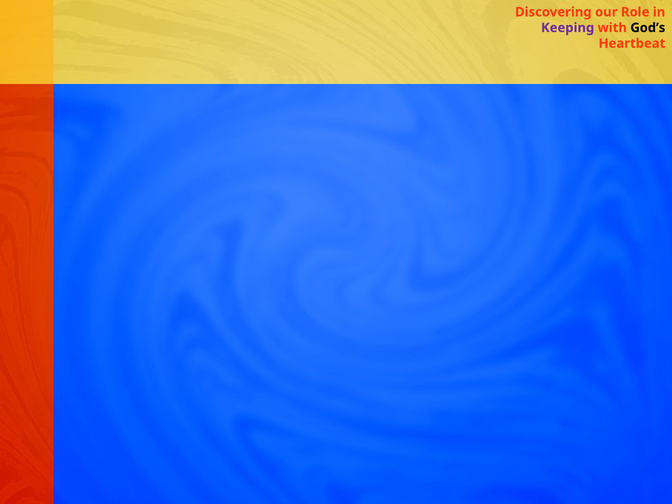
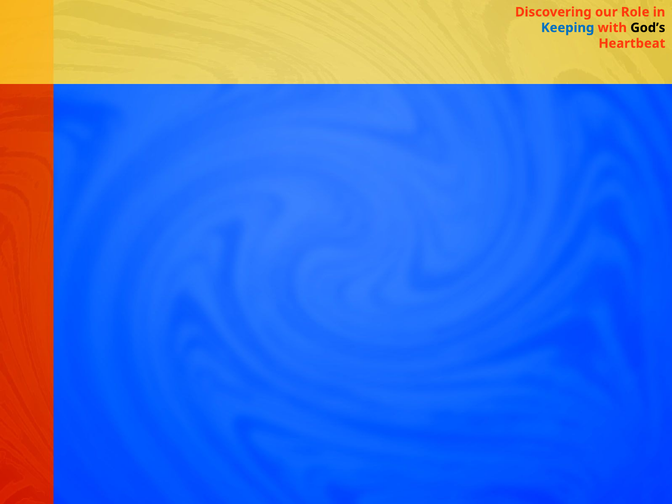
Keeping colour: purple -> blue
